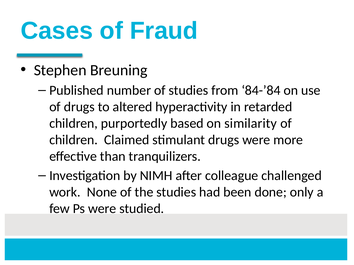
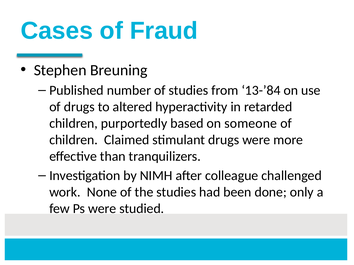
84-’84: 84-’84 -> 13-’84
similarity: similarity -> someone
